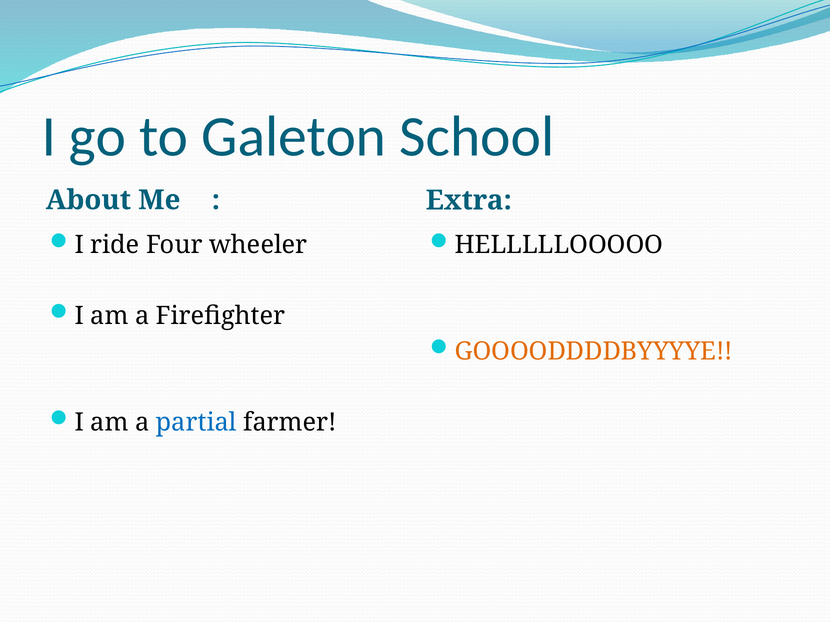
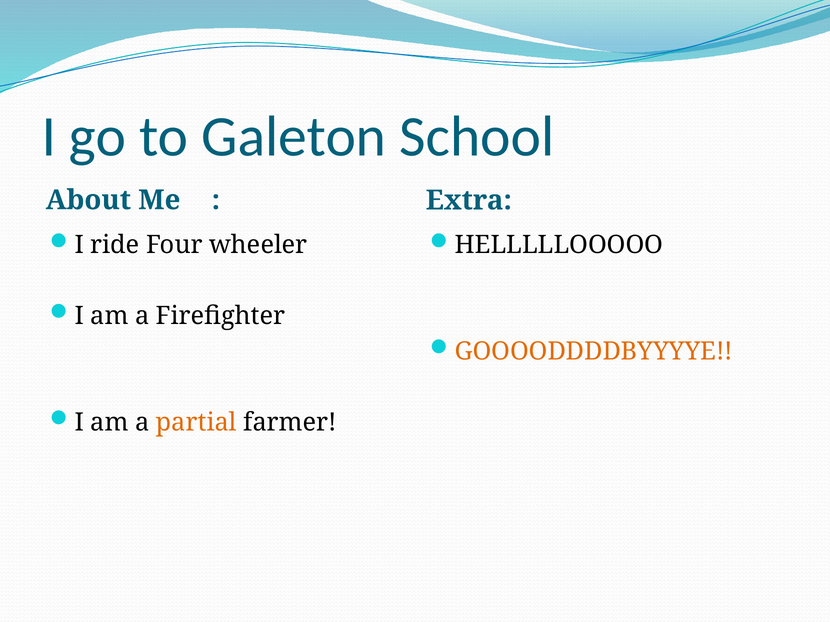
partial colour: blue -> orange
